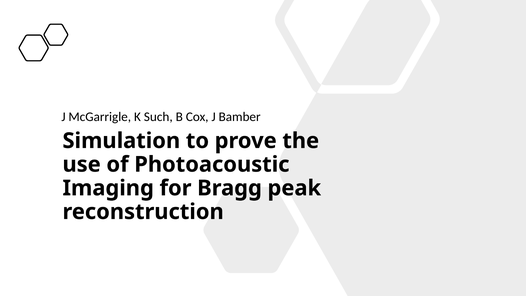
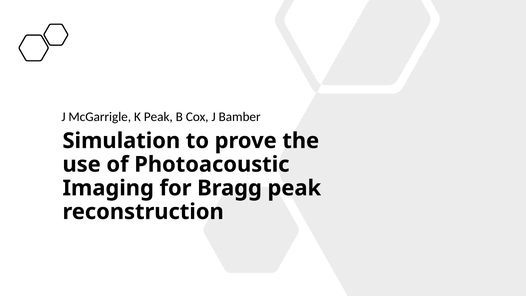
K Such: Such -> Peak
